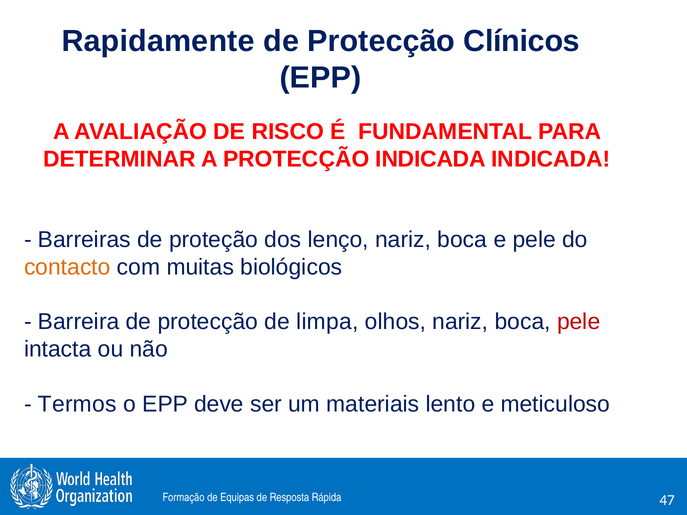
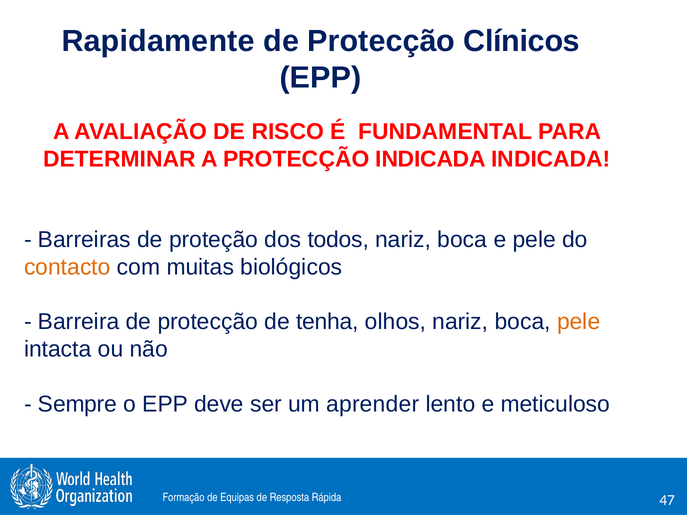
lenço: lenço -> todos
limpa: limpa -> tenha
pele at (579, 322) colour: red -> orange
Termos: Termos -> Sempre
materiais: materiais -> aprender
